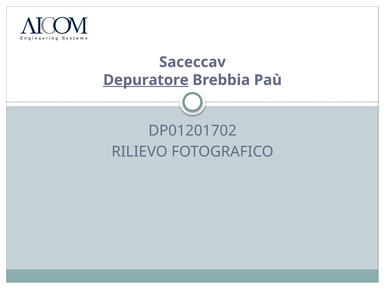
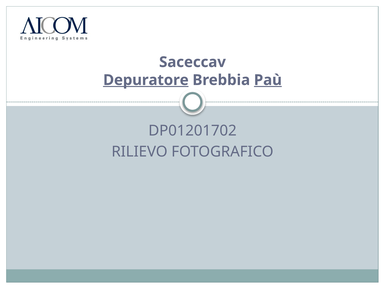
Paù underline: none -> present
